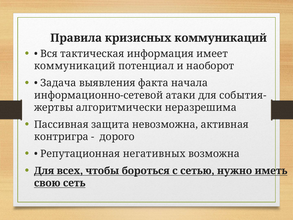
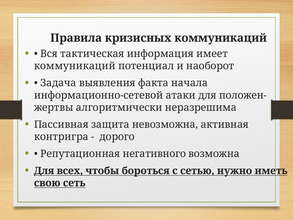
события-: события- -> положен-
негативных: негативных -> негативного
